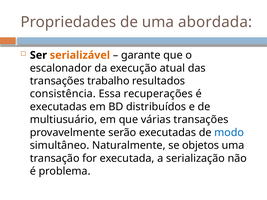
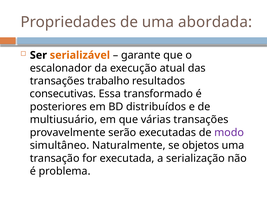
consistência: consistência -> consecutivas
recuperações: recuperações -> transformado
executadas at (58, 107): executadas -> posteriores
modo colour: blue -> purple
